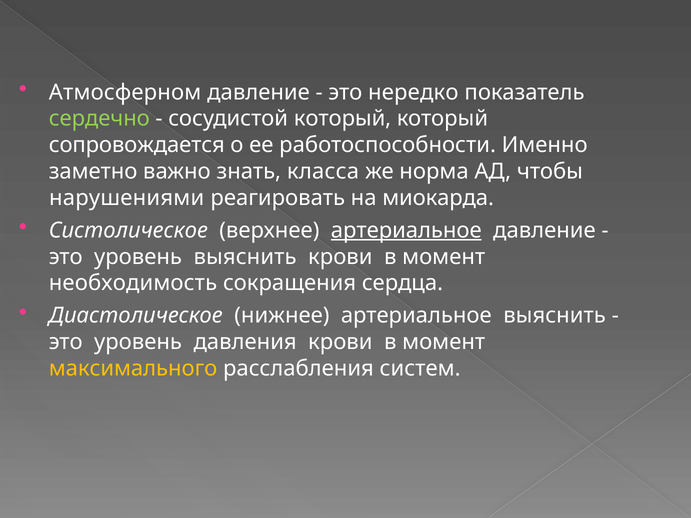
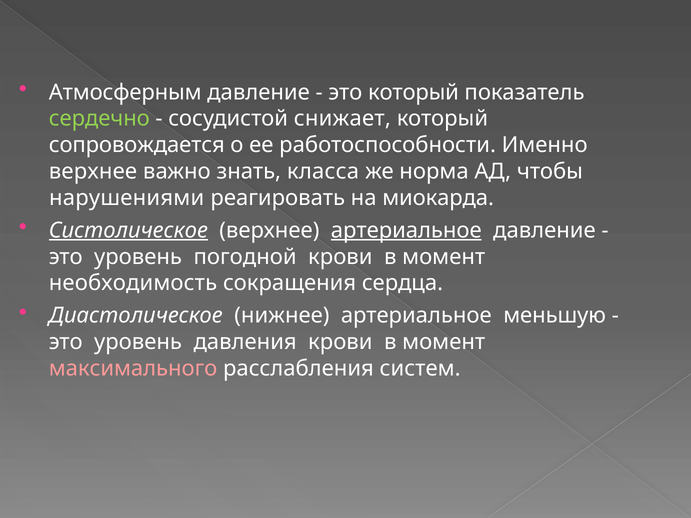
Атмосферном: Атмосферном -> Атмосферным
это нередко: нередко -> который
сосудистой который: который -> снижает
заметно at (93, 172): заметно -> верхнее
Систолическое underline: none -> present
уровень выяснить: выяснить -> погодной
артериальное выяснить: выяснить -> меньшую
максимального colour: yellow -> pink
